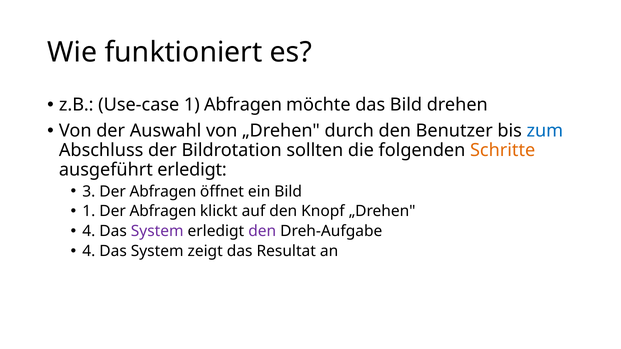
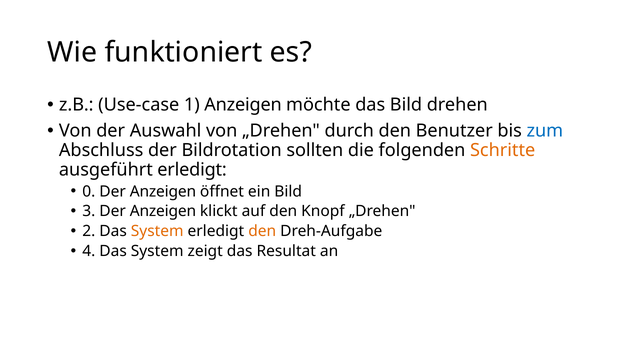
1 Abfragen: Abfragen -> Anzeigen
3: 3 -> 0
Abfragen at (163, 192): Abfragen -> Anzeigen
1 at (89, 212): 1 -> 3
Abfragen at (163, 212): Abfragen -> Anzeigen
4 at (89, 232): 4 -> 2
System at (157, 232) colour: purple -> orange
den at (262, 232) colour: purple -> orange
